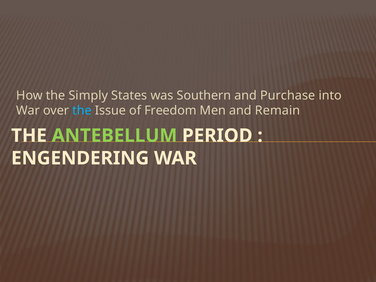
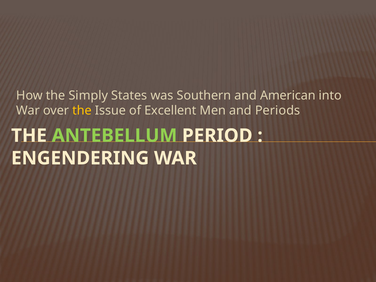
Purchase: Purchase -> American
the at (82, 111) colour: light blue -> yellow
Freedom: Freedom -> Excellent
Remain: Remain -> Periods
